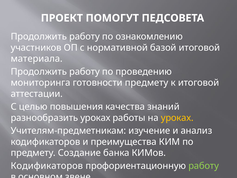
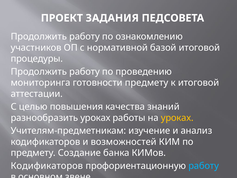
ПОМОГУТ: ПОМОГУТ -> ЗАДАНИЯ
материала: материала -> процедуры
преимущества: преимущества -> возможностей
работу at (204, 166) colour: light green -> light blue
